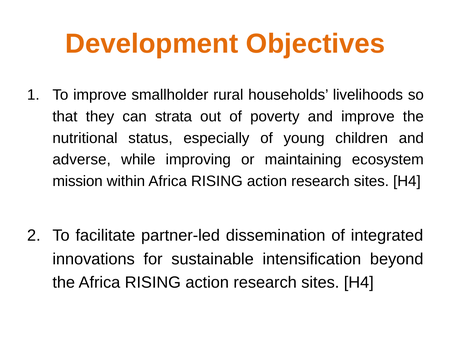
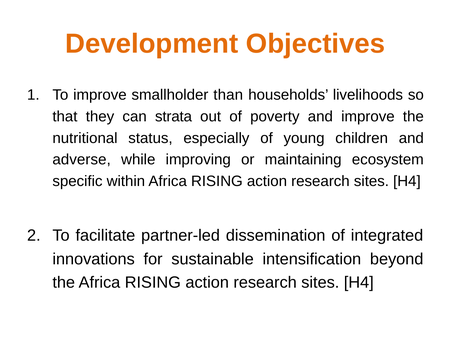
rural: rural -> than
mission: mission -> specific
